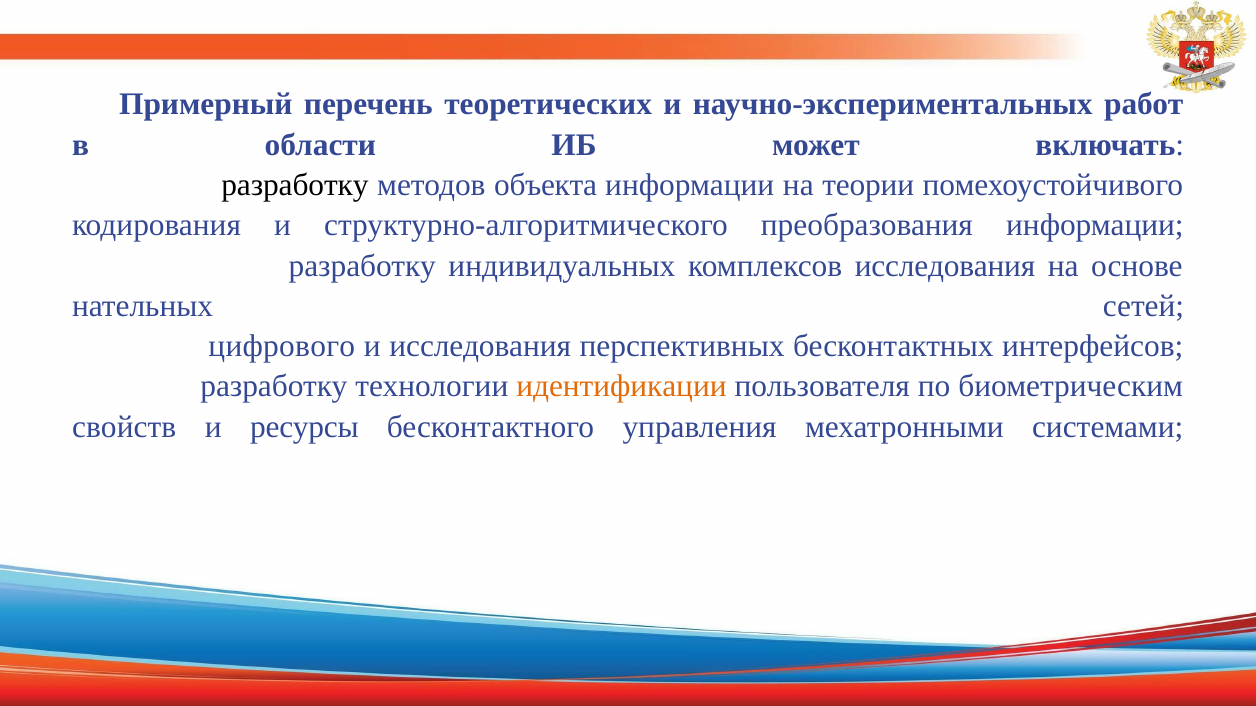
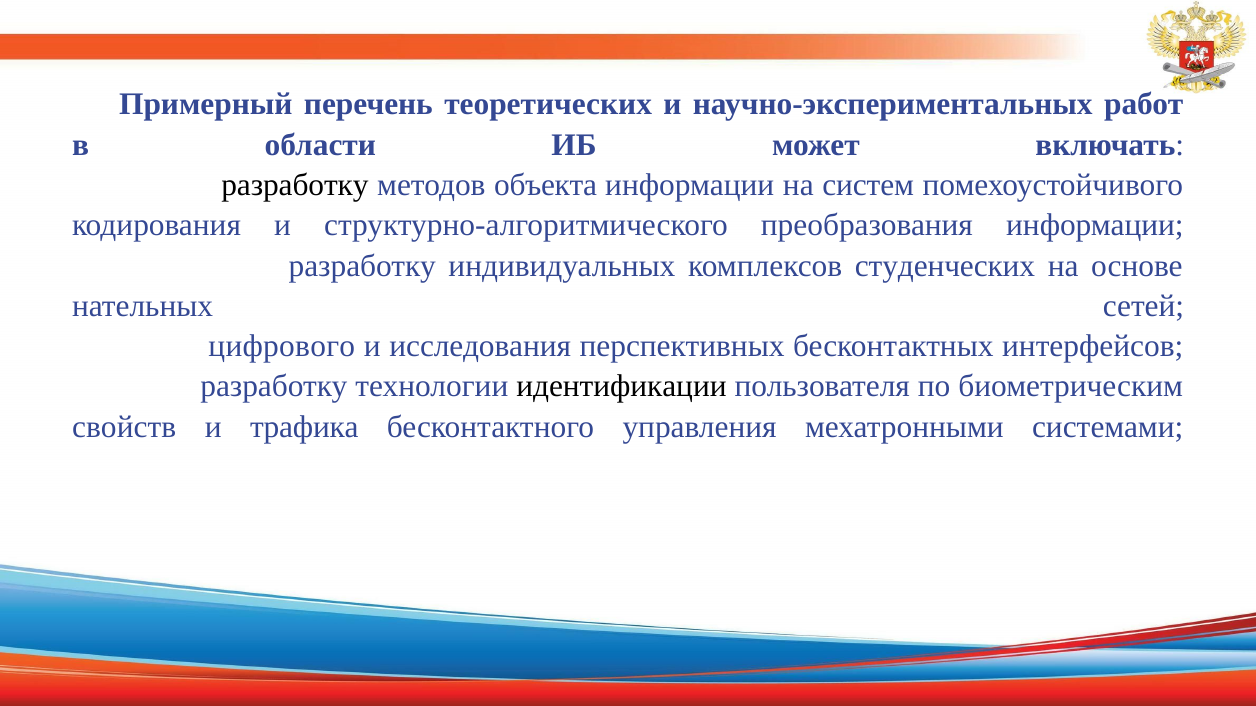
теории: теории -> систем
комплексов исследования: исследования -> студенческих
идентификации colour: orange -> black
ресурсы: ресурсы -> трафика
